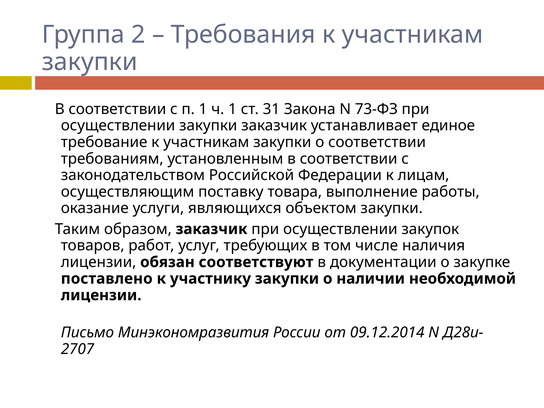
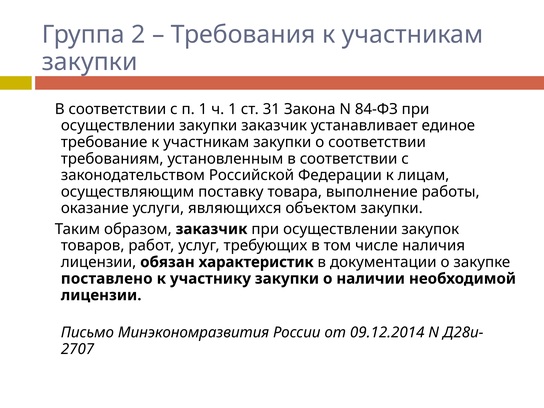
73-ФЗ: 73-ФЗ -> 84-ФЗ
соответствуют: соответствуют -> характеристик
